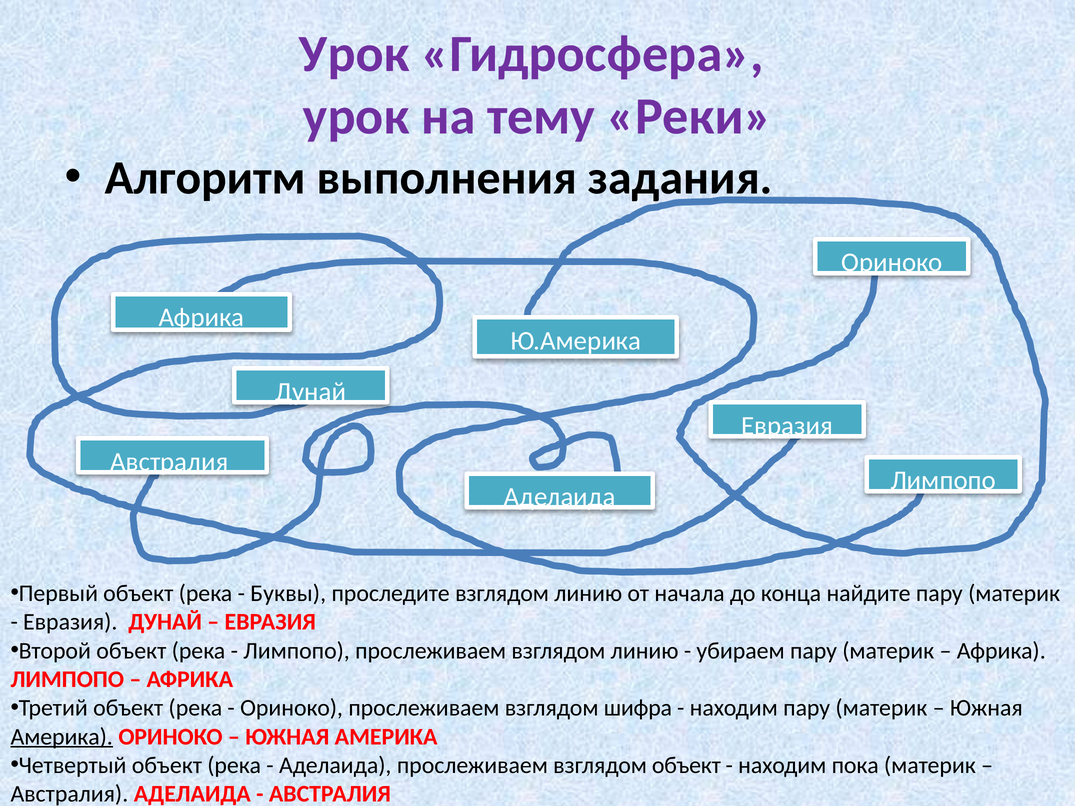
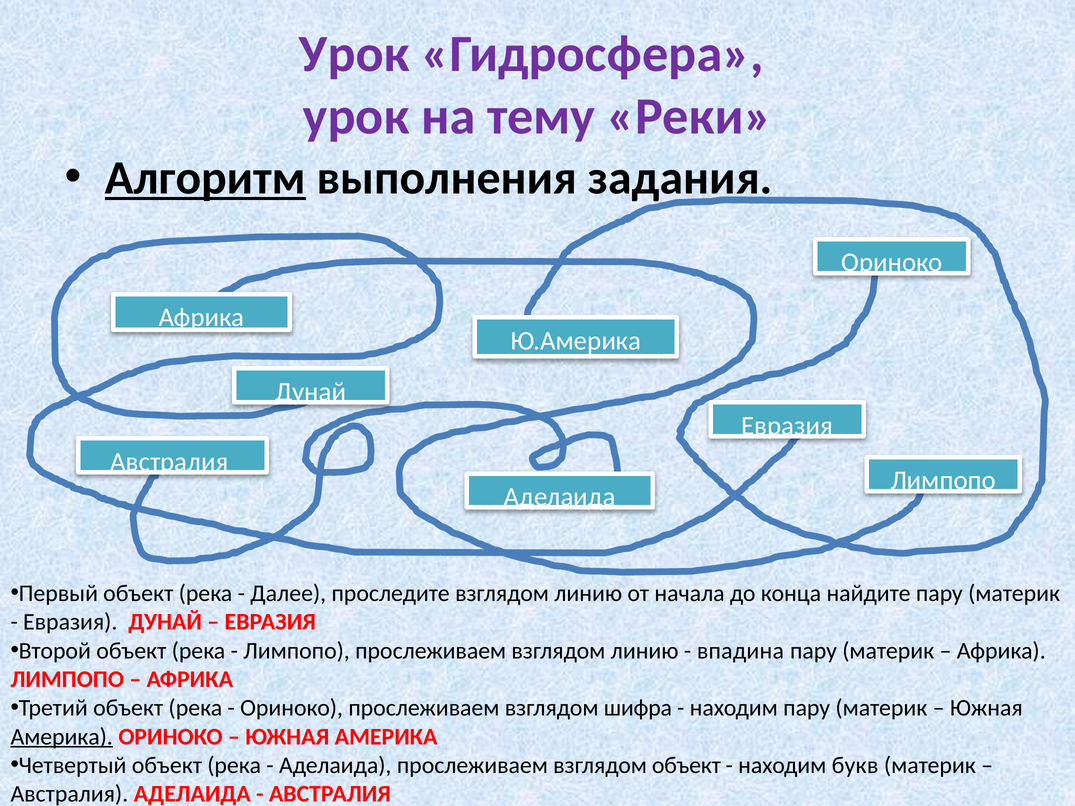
Алгоритм underline: none -> present
Буквы: Буквы -> Далее
убираем: убираем -> впадина
пока: пока -> букв
